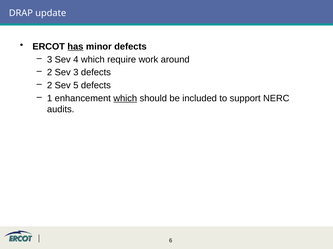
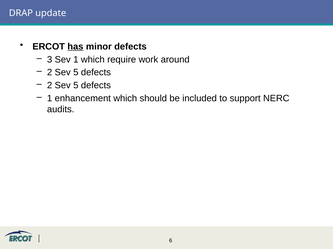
Sev 4: 4 -> 1
3 at (76, 73): 3 -> 5
which at (125, 99) underline: present -> none
